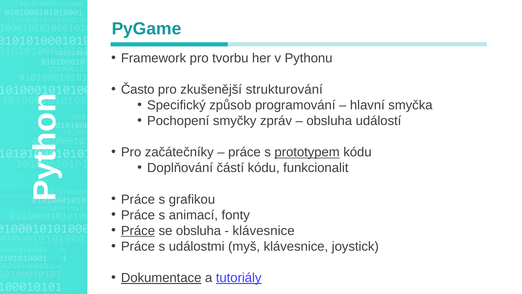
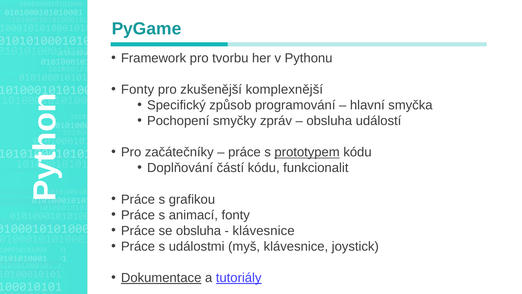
Často at (138, 89): Často -> Fonty
strukturování: strukturování -> komplexnější
Práce at (138, 230) underline: present -> none
